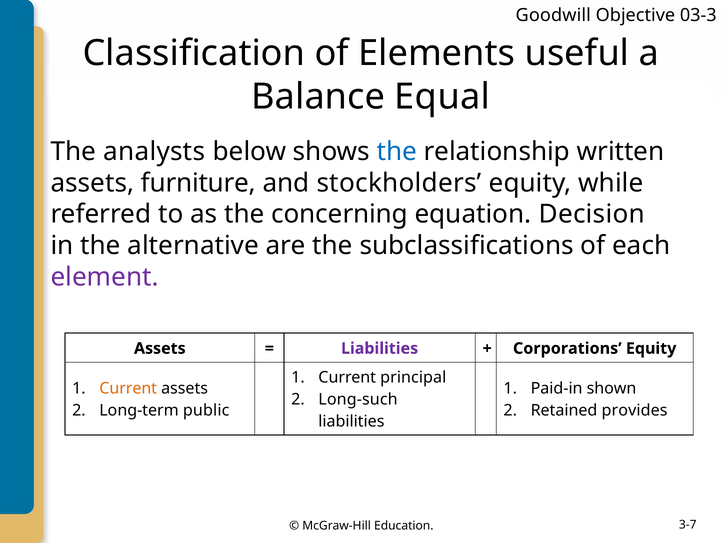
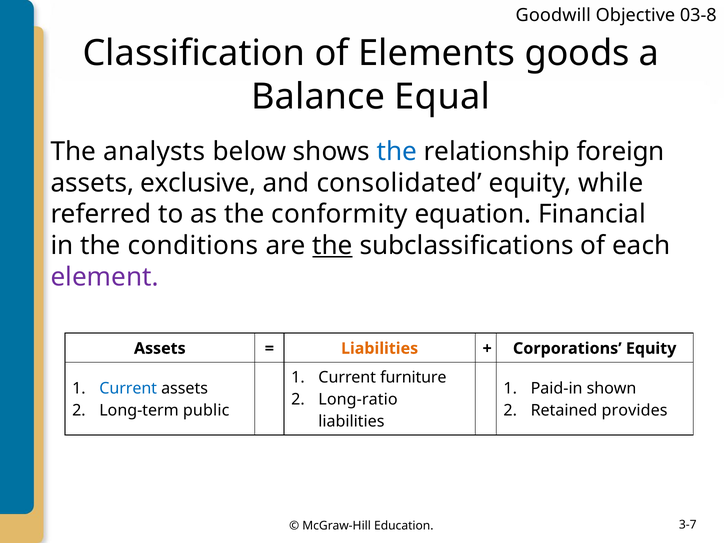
03-3: 03-3 -> 03-8
useful: useful -> goods
written: written -> foreign
furniture: furniture -> exclusive
stockholders: stockholders -> consolidated
concerning: concerning -> conformity
Decision: Decision -> Financial
alternative: alternative -> conditions
the at (333, 246) underline: none -> present
Liabilities at (380, 348) colour: purple -> orange
principal: principal -> furniture
Current at (128, 389) colour: orange -> blue
Long-such: Long-such -> Long-ratio
